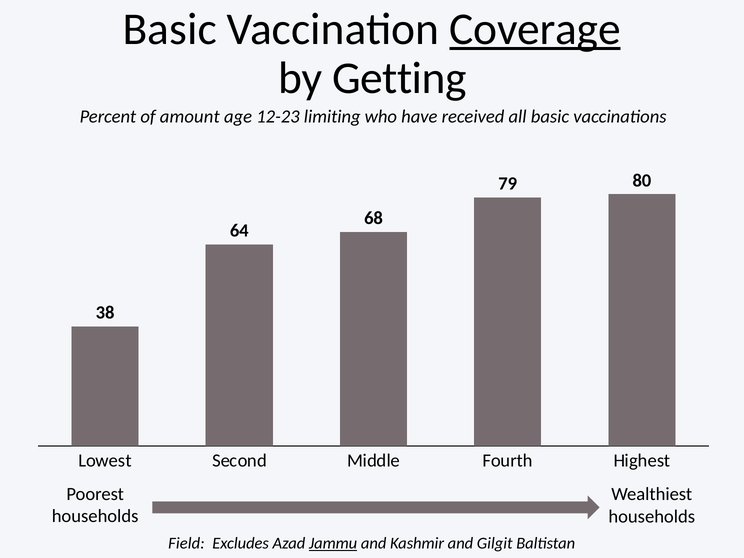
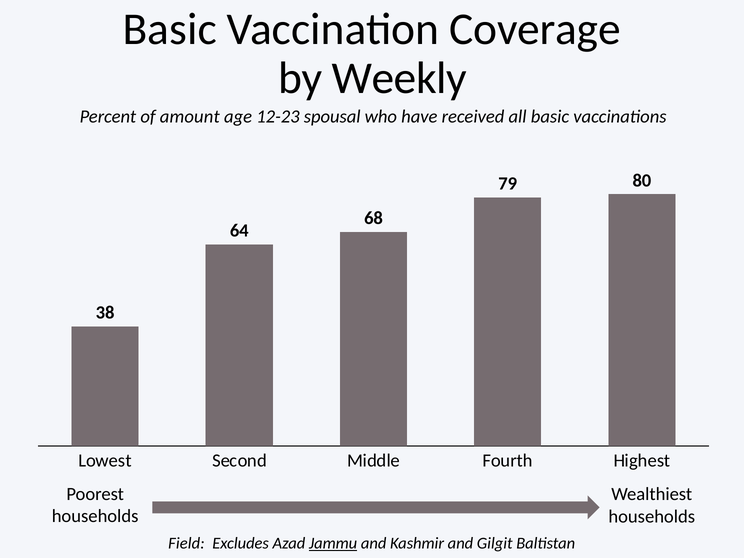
Coverage underline: present -> none
Getting: Getting -> Weekly
limiting: limiting -> spousal
